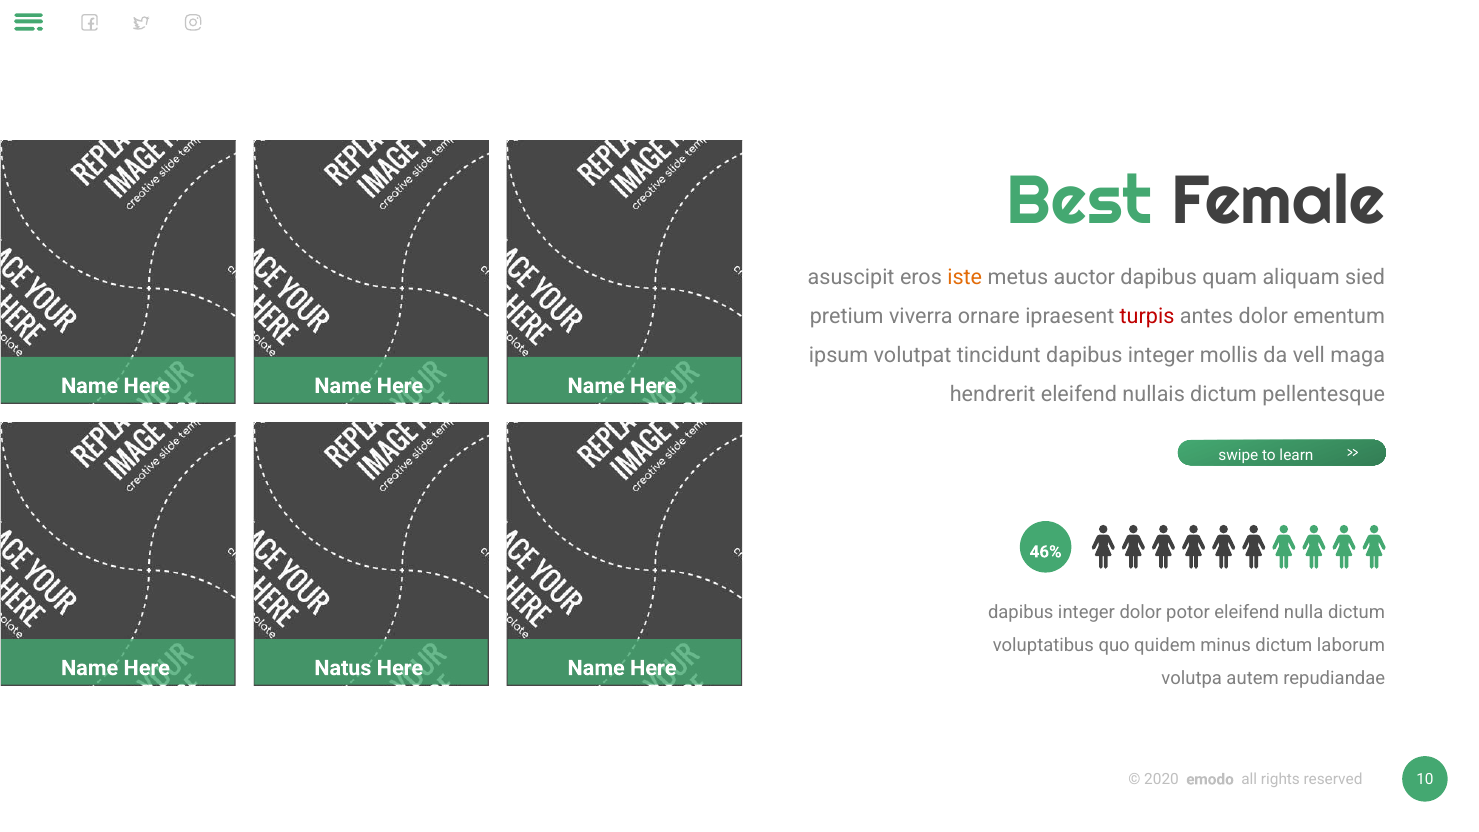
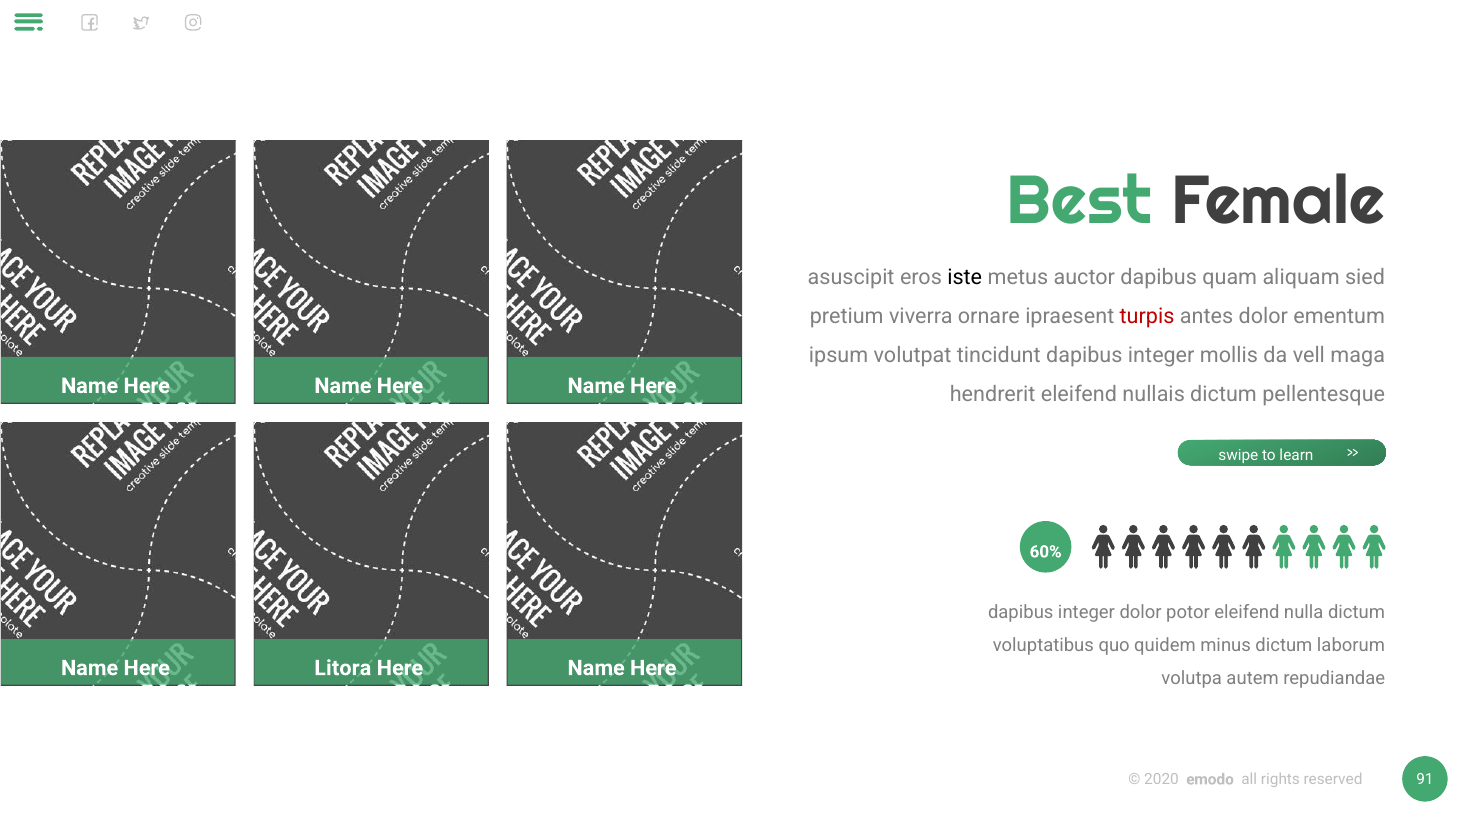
iste colour: orange -> black
46%: 46% -> 60%
Natus: Natus -> Litora
10: 10 -> 91
